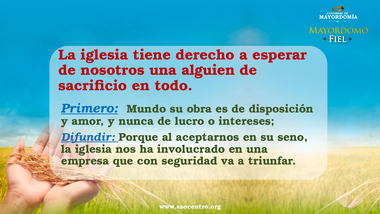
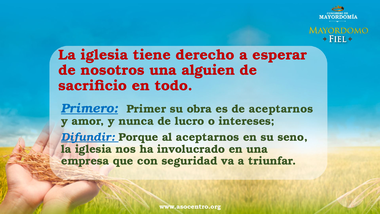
Mundo: Mundo -> Primer
de disposición: disposición -> aceptarnos
